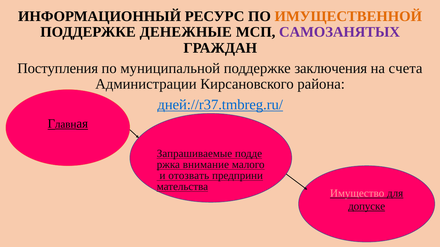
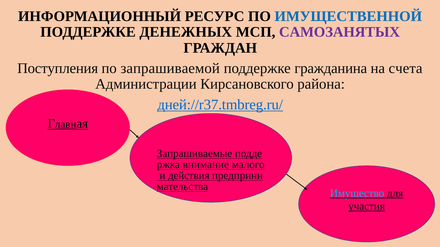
ИМУЩЕСТВЕННОЙ colour: orange -> blue
ДЕНЕЖНЫЕ: ДЕНЕЖНЫЕ -> ДЕНЕЖНЫХ
муниципальной: муниципальной -> запрашиваемой
заключения: заключения -> гражданина
отозвать: отозвать -> действия
Имущество colour: pink -> light blue
допуске: допуске -> участия
